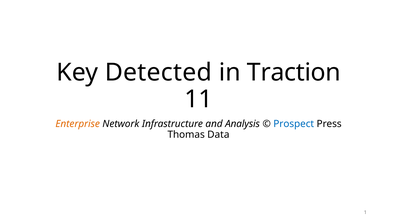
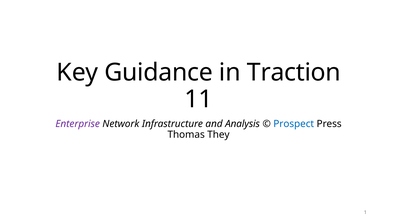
Detected: Detected -> Guidance
Enterprise colour: orange -> purple
Data: Data -> They
